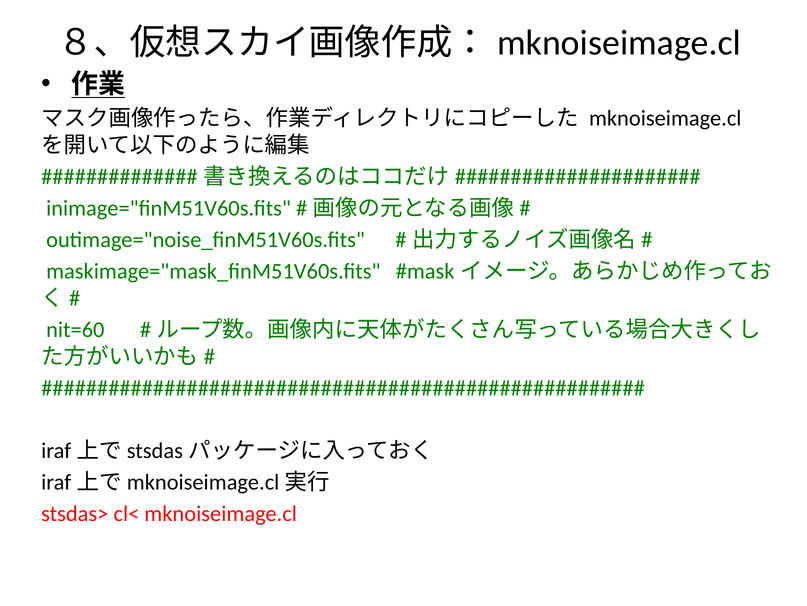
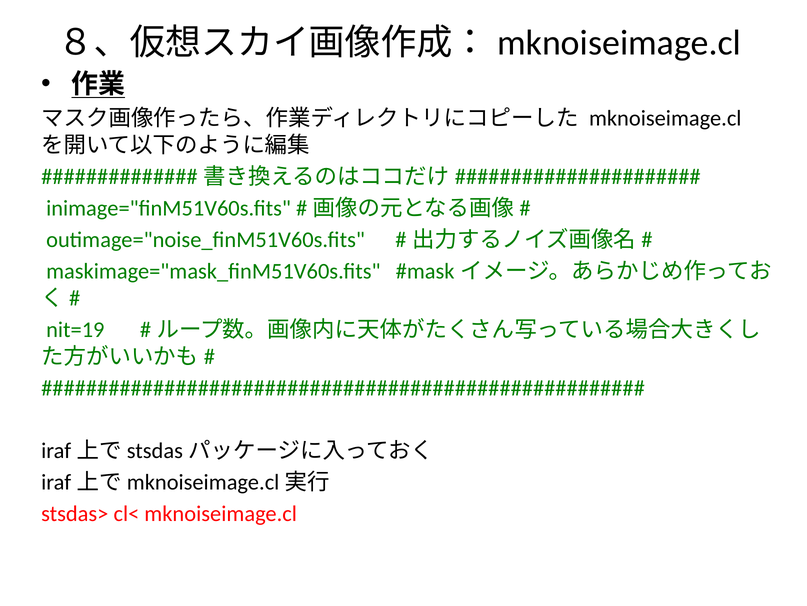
nit=60: nit=60 -> nit=19
